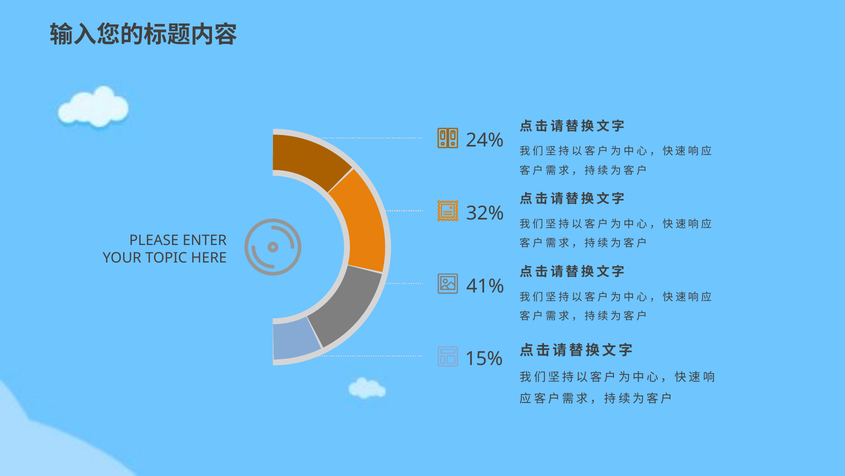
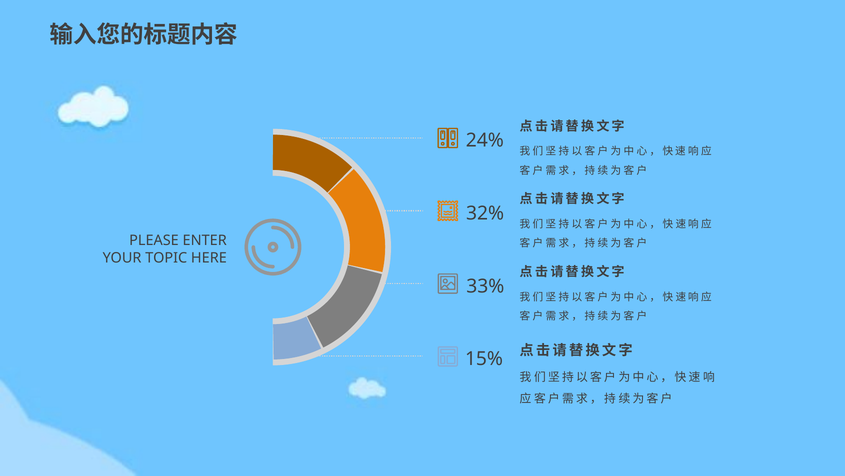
41%: 41% -> 33%
